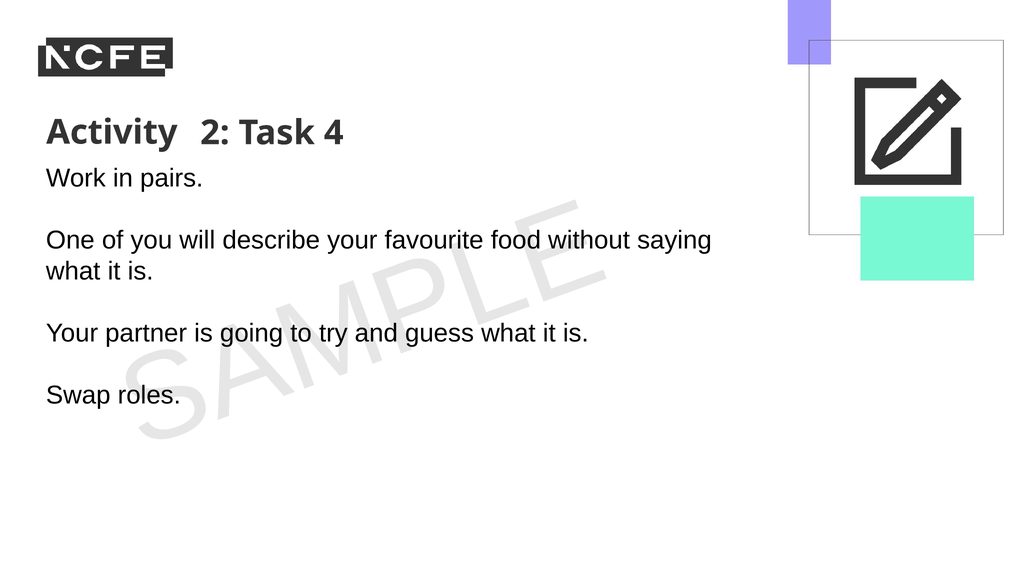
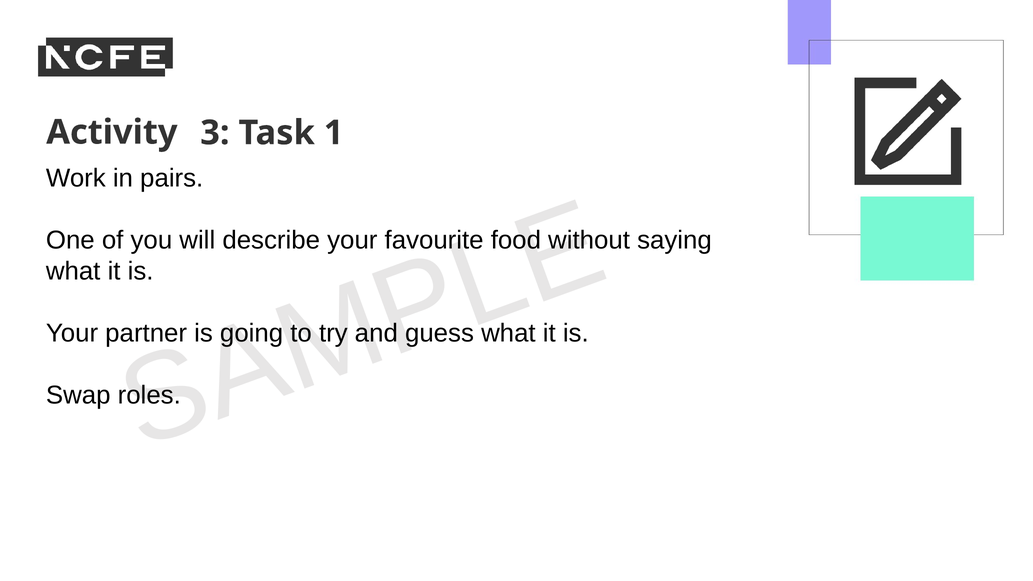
2: 2 -> 3
4: 4 -> 1
